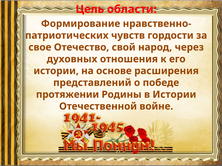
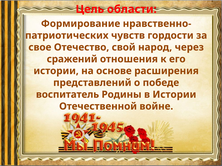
духовных: духовных -> сражений
протяжении: протяжении -> воспитатель
